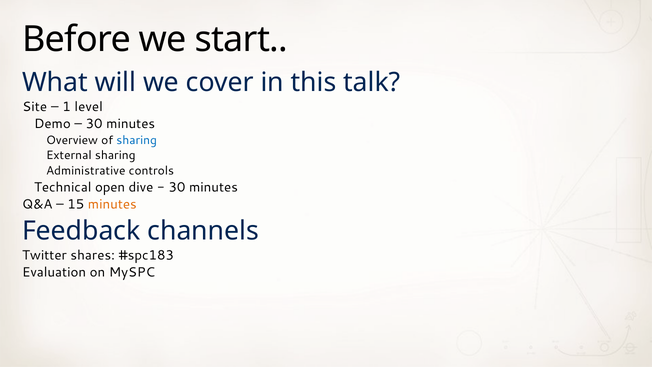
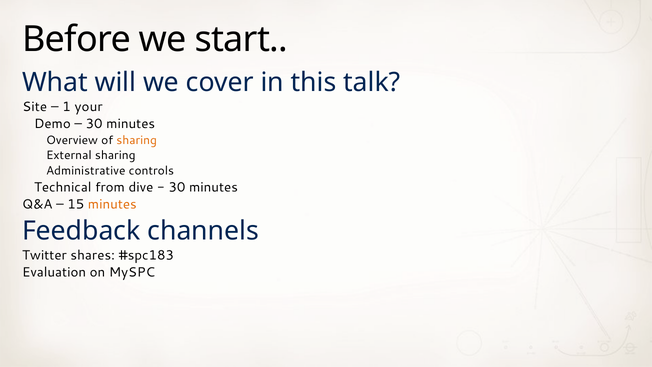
level: level -> your
sharing at (137, 140) colour: blue -> orange
open: open -> from
